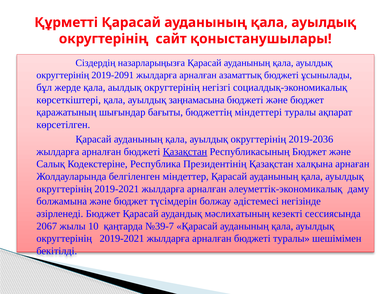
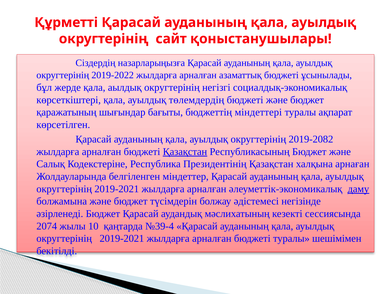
2019-2091: 2019-2091 -> 2019-2022
заңнамасына: заңнамасына -> төлемдердің
2019-2036: 2019-2036 -> 2019-2082
даму underline: none -> present
2067: 2067 -> 2074
№39-7: №39-7 -> №39-4
